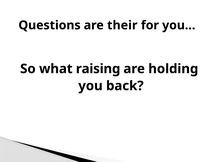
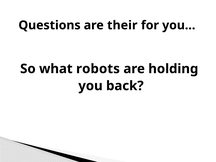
raising: raising -> robots
